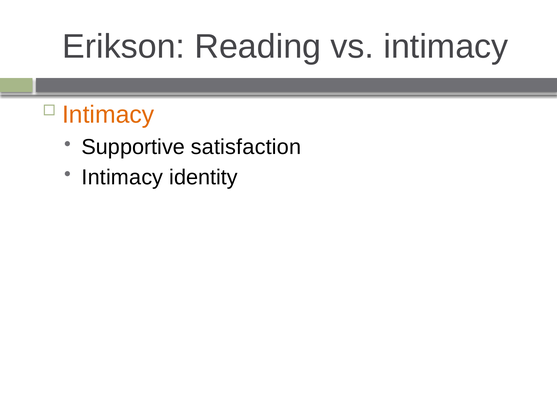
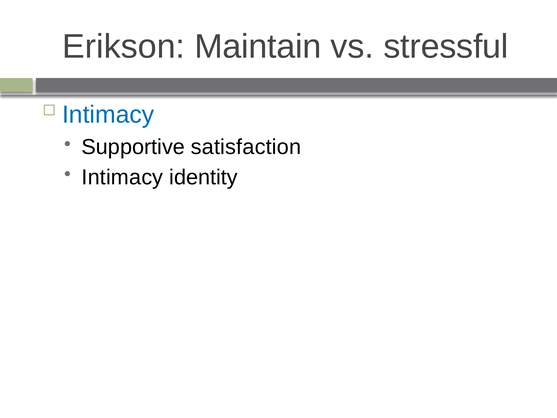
Reading: Reading -> Maintain
vs intimacy: intimacy -> stressful
Intimacy at (108, 114) colour: orange -> blue
